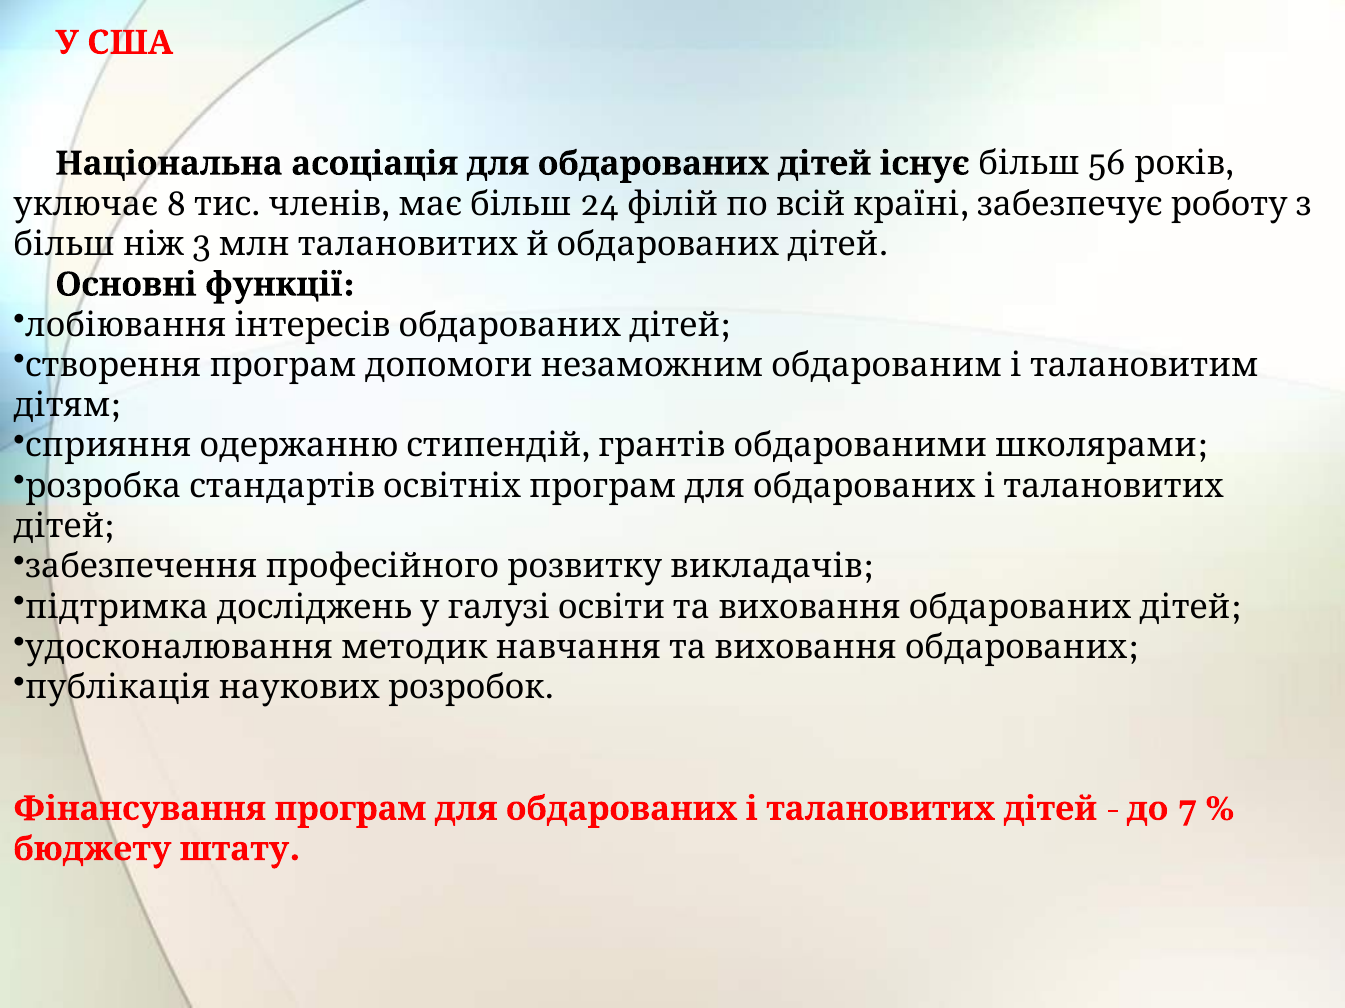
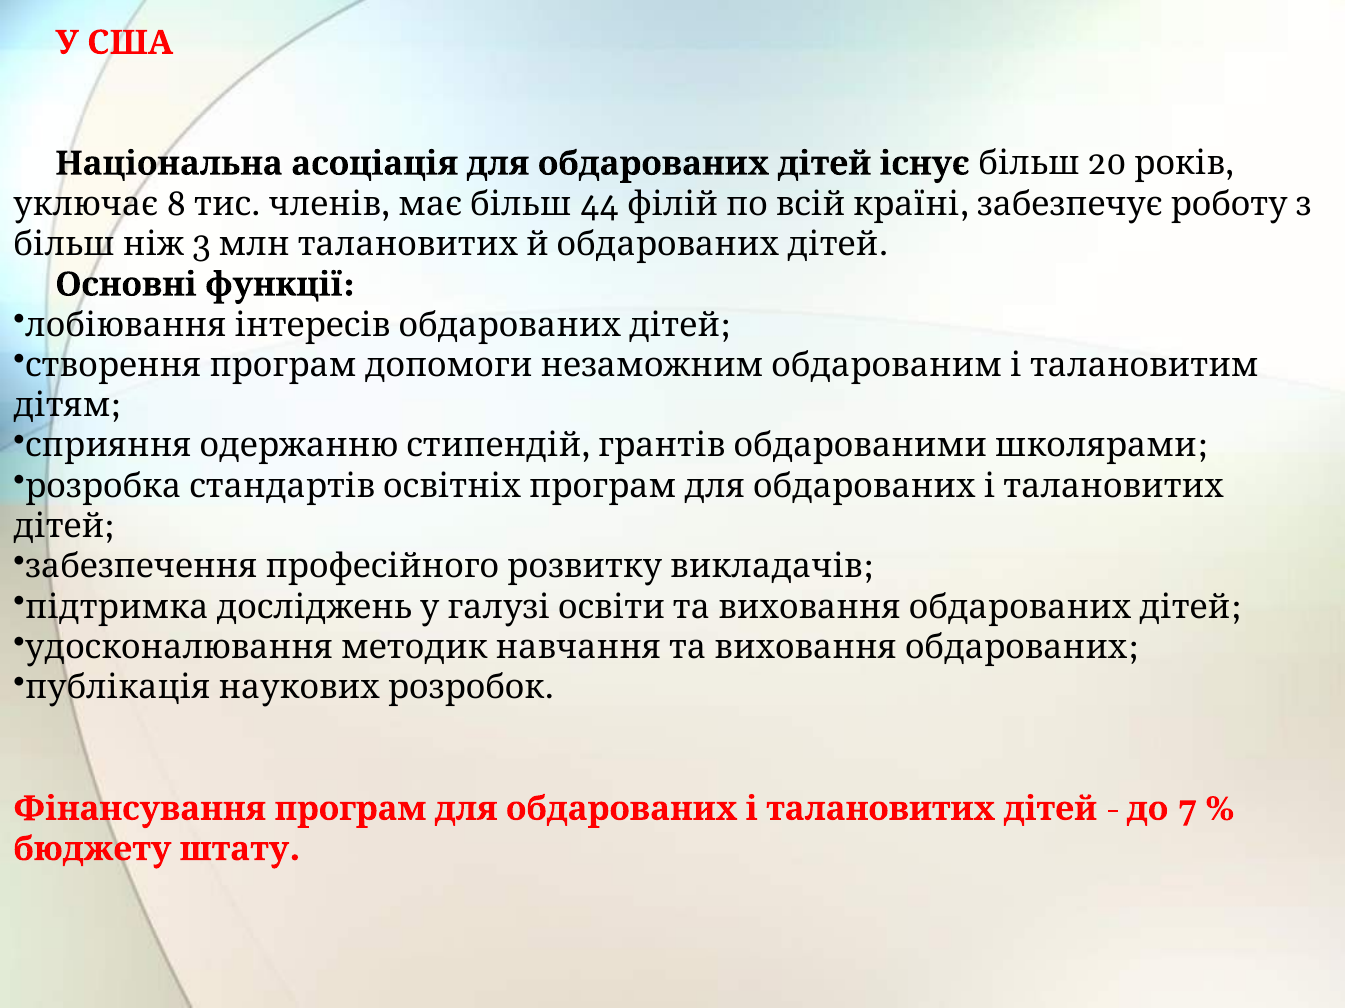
56: 56 -> 20
24: 24 -> 44
